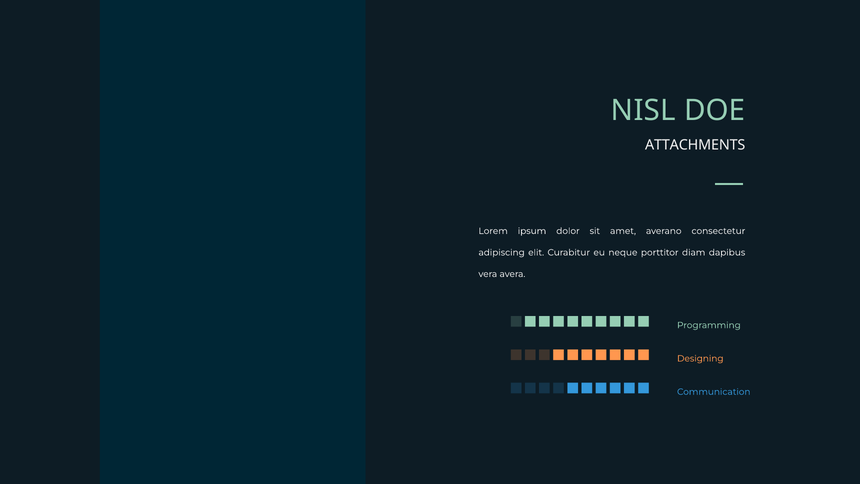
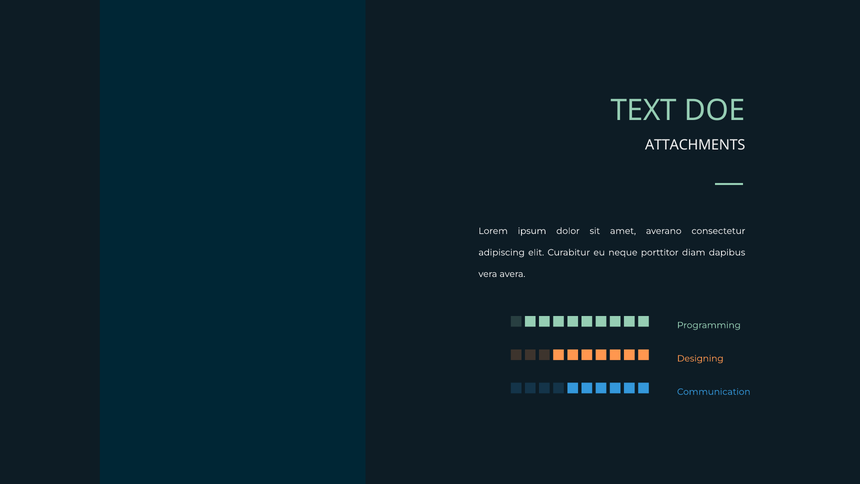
NISL: NISL -> TEXT
